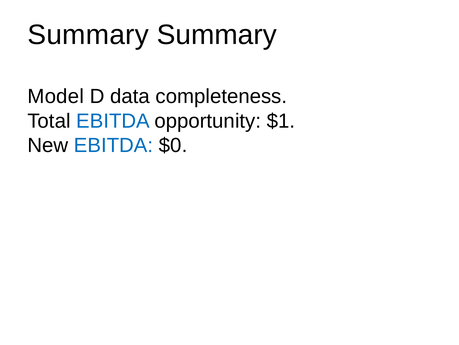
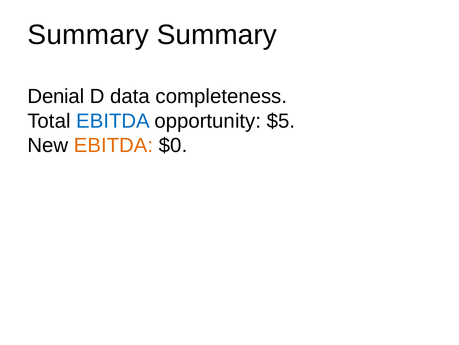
Model: Model -> Denial
$1: $1 -> $5
EBITDA at (114, 145) colour: blue -> orange
